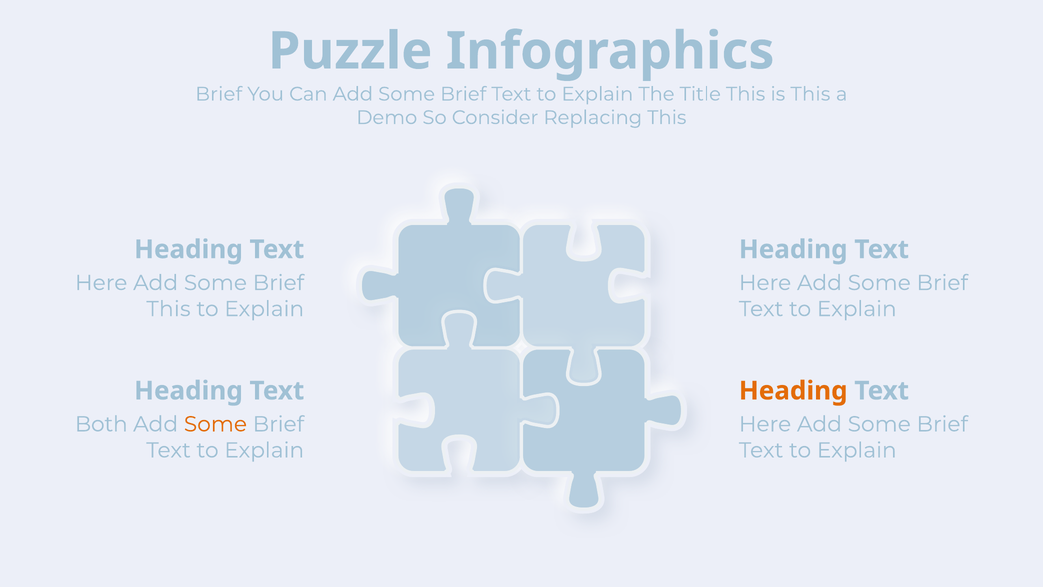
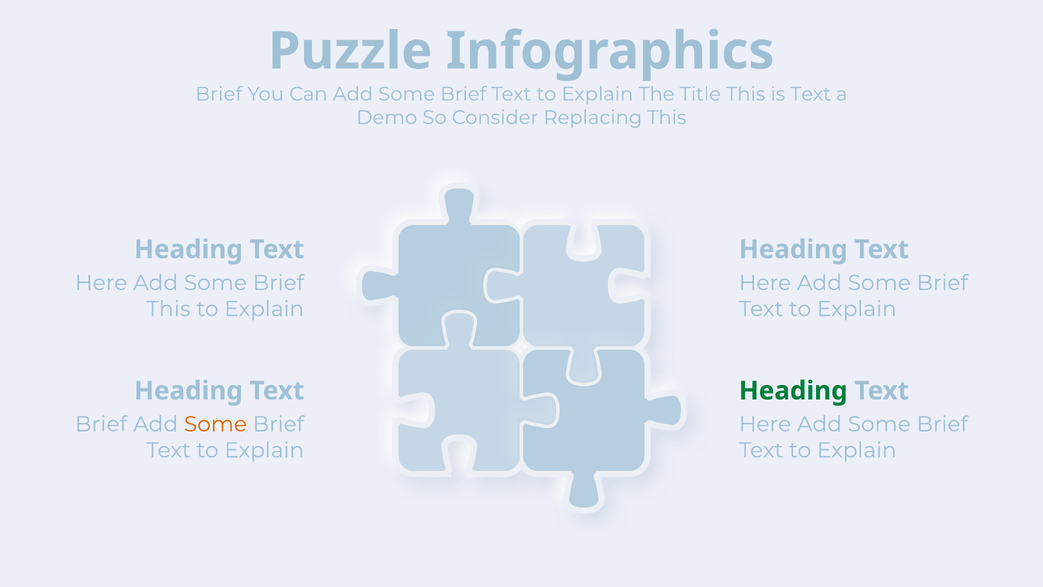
is This: This -> Text
Heading at (793, 391) colour: orange -> green
Both at (101, 424): Both -> Brief
